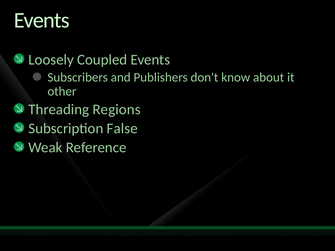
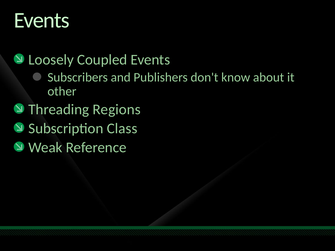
False: False -> Class
